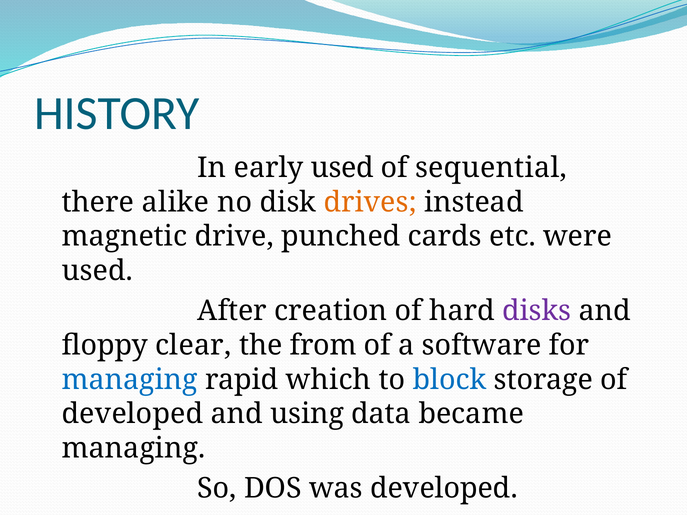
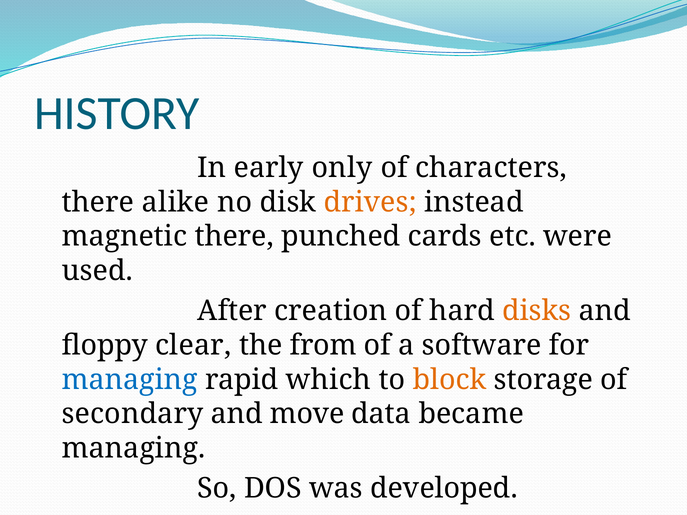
early used: used -> only
sequential: sequential -> characters
magnetic drive: drive -> there
disks colour: purple -> orange
block colour: blue -> orange
developed at (133, 414): developed -> secondary
using: using -> move
